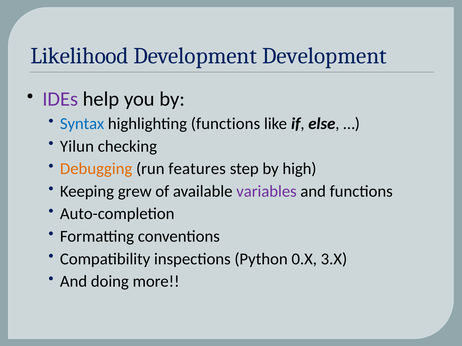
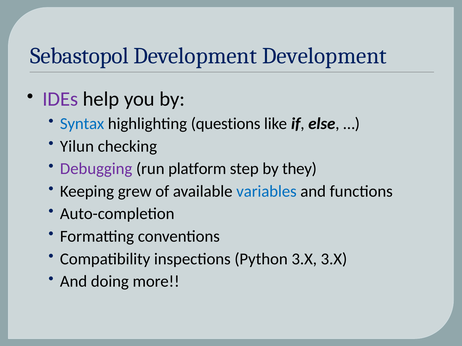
Likelihood: Likelihood -> Sebastopol
highlighting functions: functions -> questions
Debugging colour: orange -> purple
features: features -> platform
high: high -> they
variables colour: purple -> blue
Python 0.X: 0.X -> 3.X
